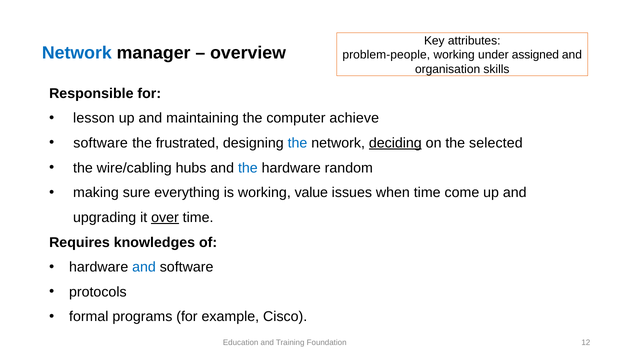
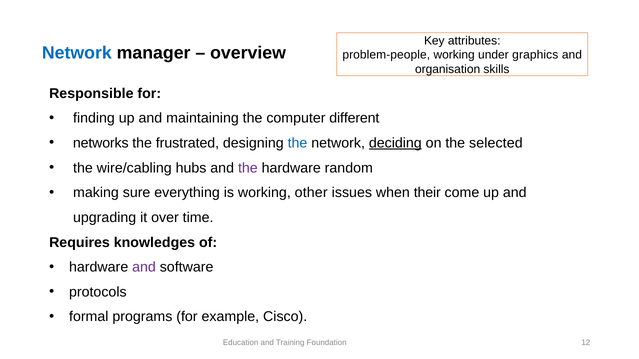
assigned: assigned -> graphics
lesson: lesson -> finding
achieve: achieve -> different
software at (101, 143): software -> networks
the at (248, 168) colour: blue -> purple
value: value -> other
when time: time -> their
over underline: present -> none
and at (144, 267) colour: blue -> purple
